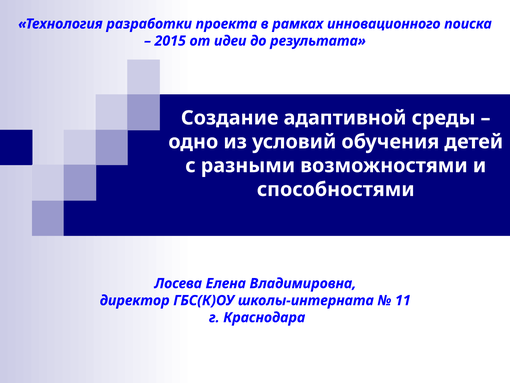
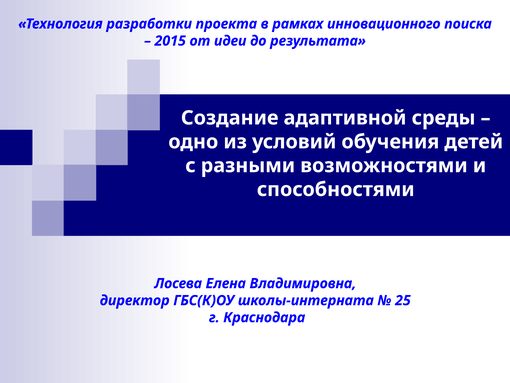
11: 11 -> 25
